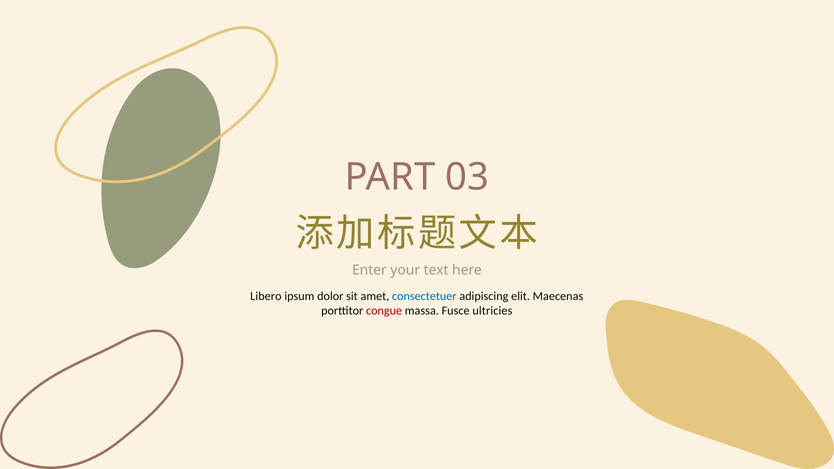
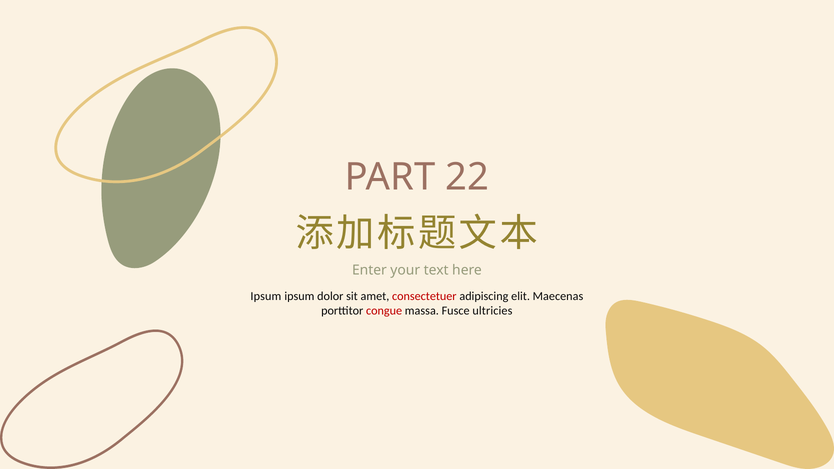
03: 03 -> 22
Libero at (266, 296): Libero -> Ipsum
consectetuer colour: blue -> red
